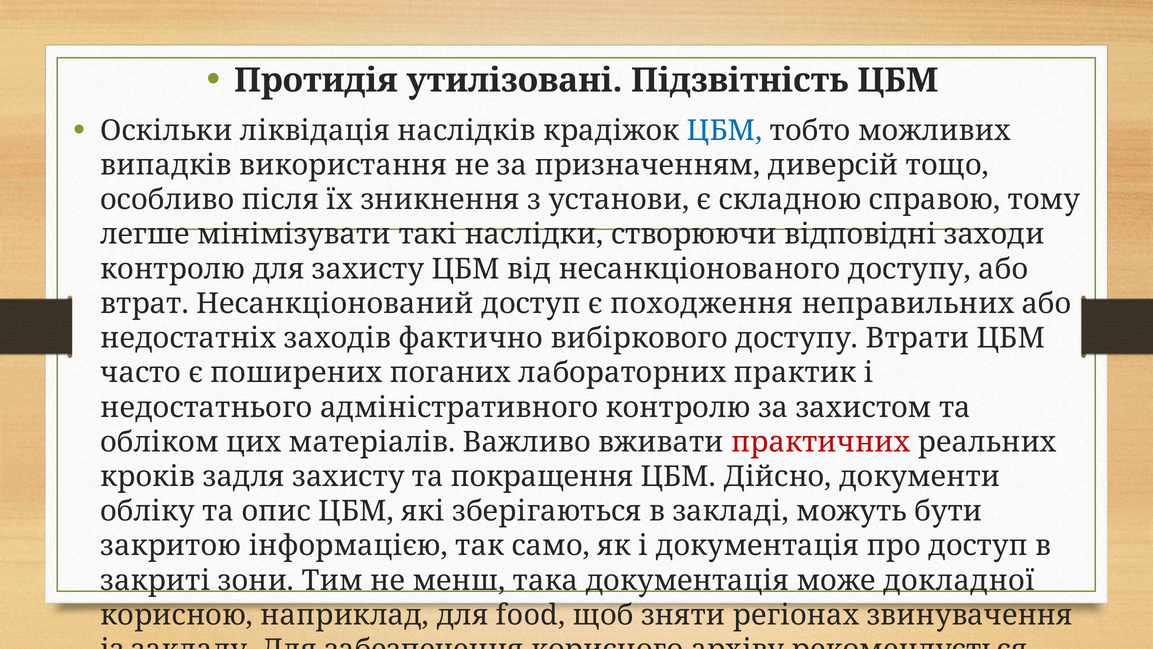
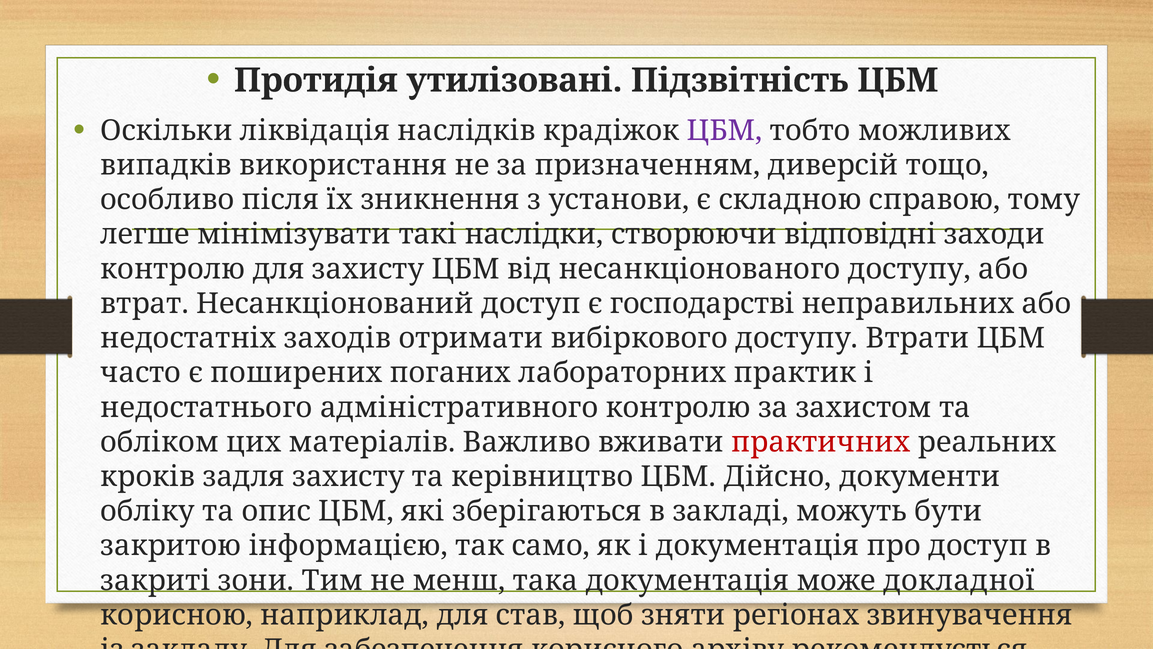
ЦБМ at (725, 131) colour: blue -> purple
походження: походження -> господарстві
фактично: фактично -> отримати
покращення: покращення -> керівництво
food: food -> став
